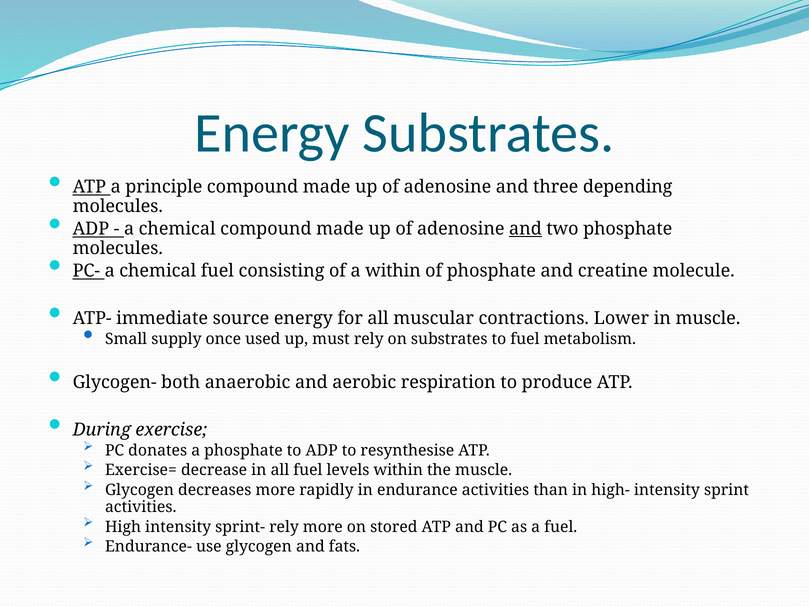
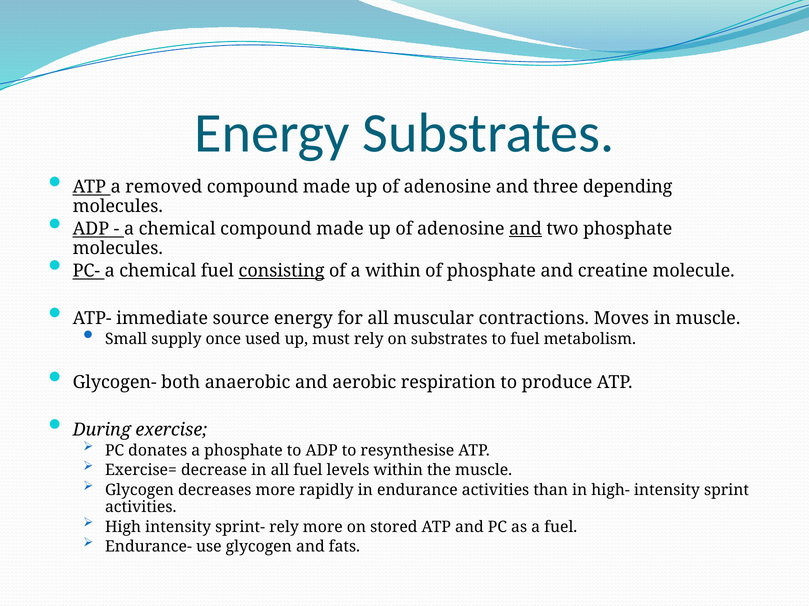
principle: principle -> removed
consisting underline: none -> present
Lower: Lower -> Moves
